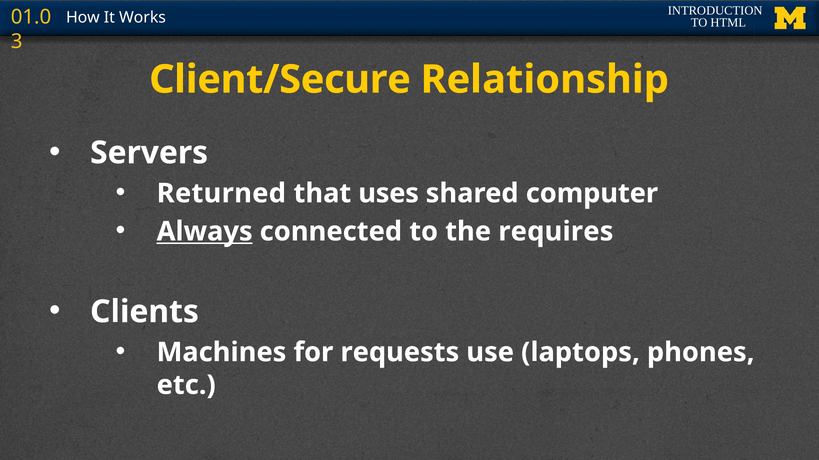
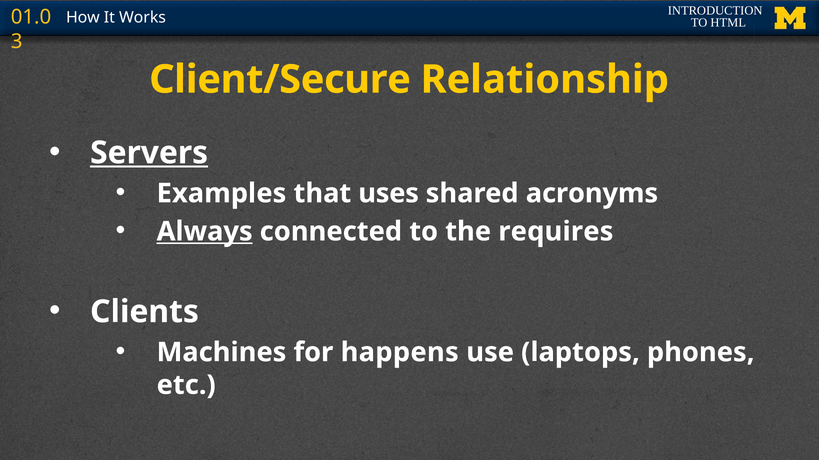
Servers underline: none -> present
Returned: Returned -> Examples
computer: computer -> acronyms
requests: requests -> happens
